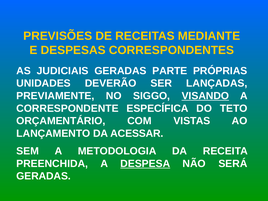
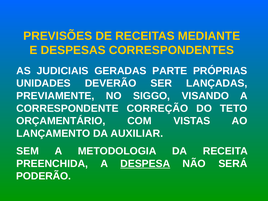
VISANDO underline: present -> none
ESPECÍFICA: ESPECÍFICA -> CORREÇÃO
ACESSAR: ACESSAR -> AUXILIAR
GERADAS at (44, 176): GERADAS -> PODERÃO
